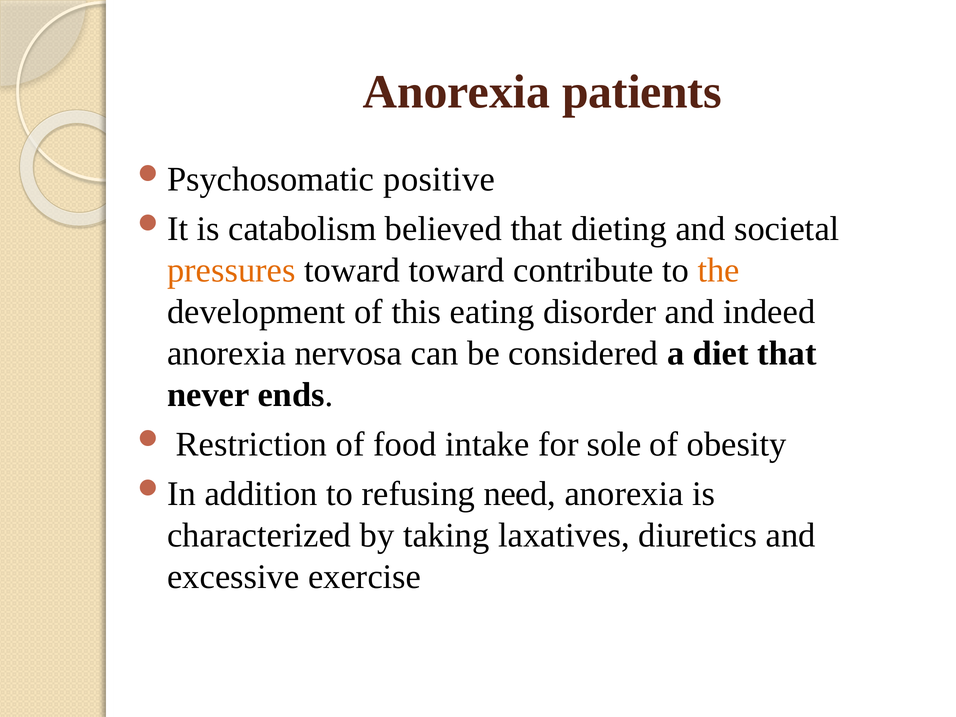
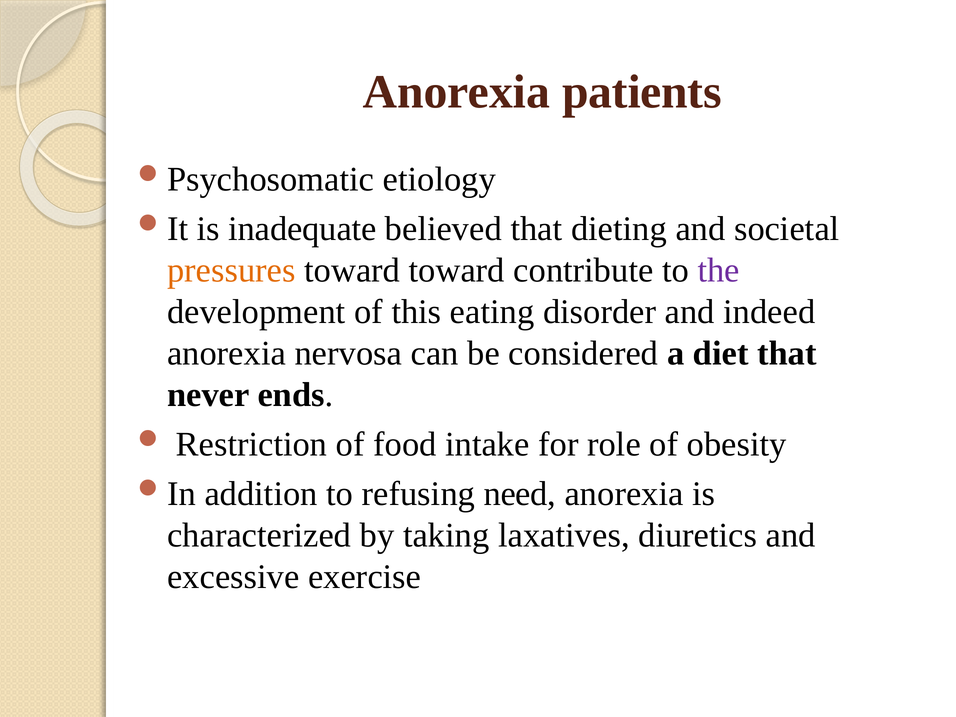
positive: positive -> etiology
catabolism: catabolism -> inadequate
the colour: orange -> purple
sole: sole -> role
